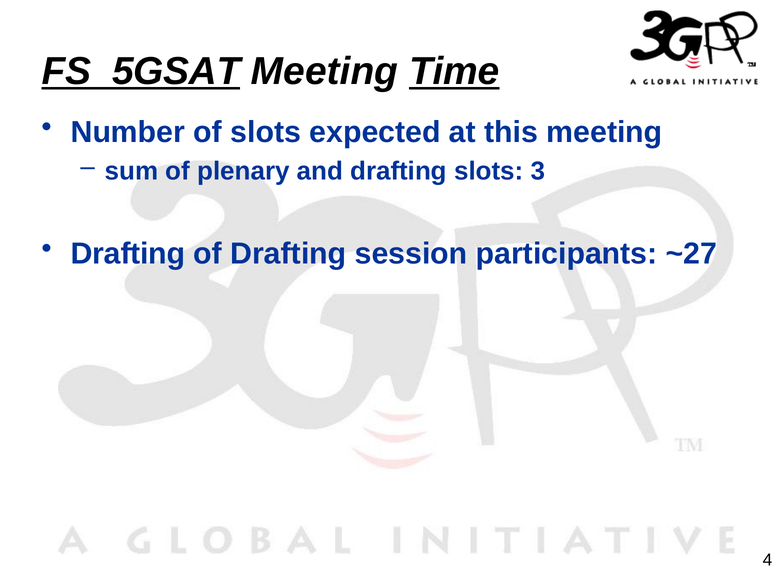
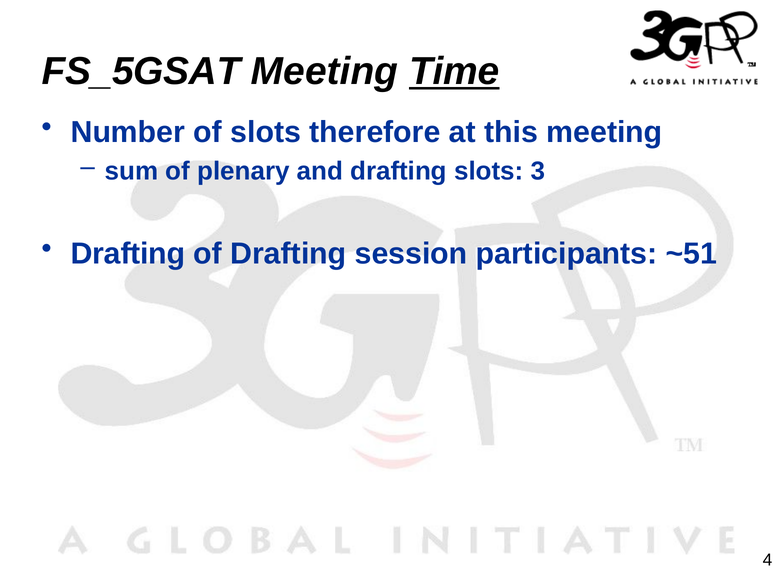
FS_5GSAT underline: present -> none
expected: expected -> therefore
~27: ~27 -> ~51
